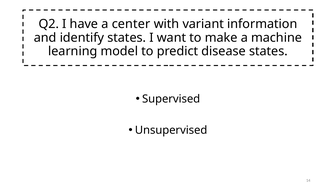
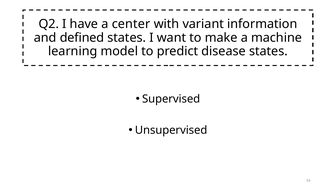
identify: identify -> defined
